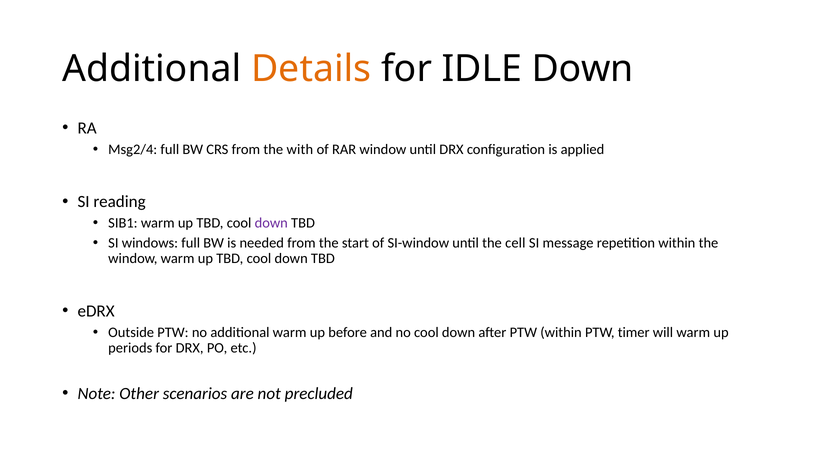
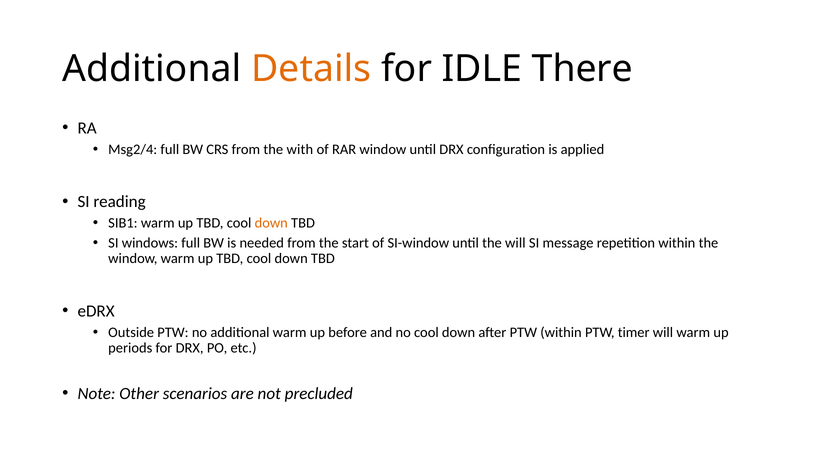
IDLE Down: Down -> There
down at (271, 223) colour: purple -> orange
the cell: cell -> will
